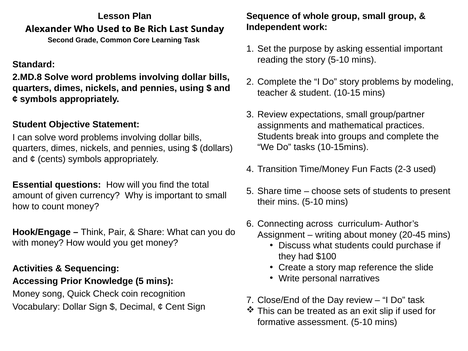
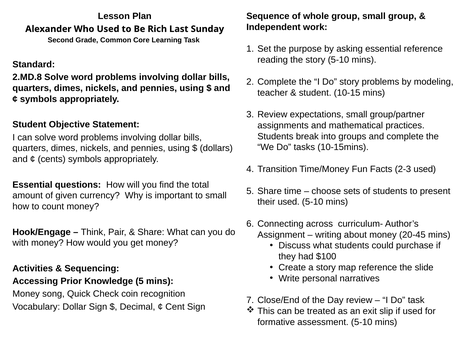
essential important: important -> reference
their mins: mins -> used
